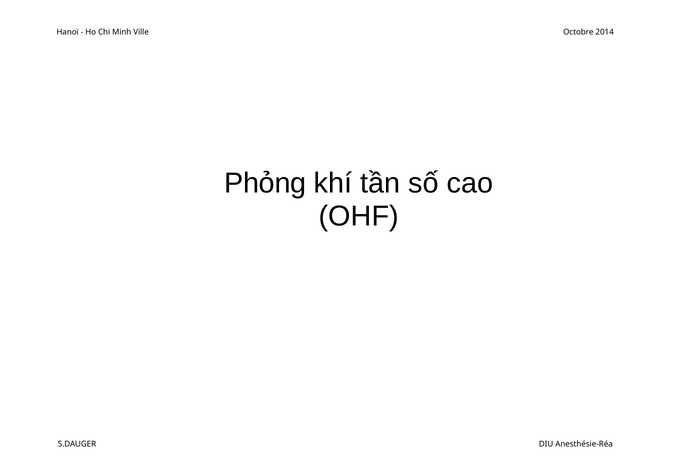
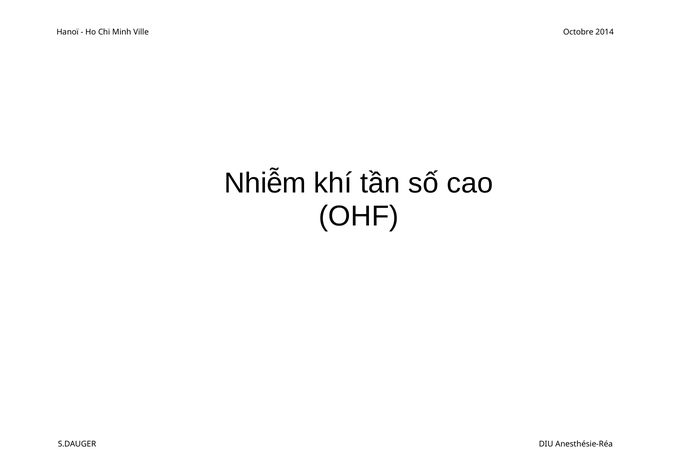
Phỏng: Phỏng -> Nhiễm
